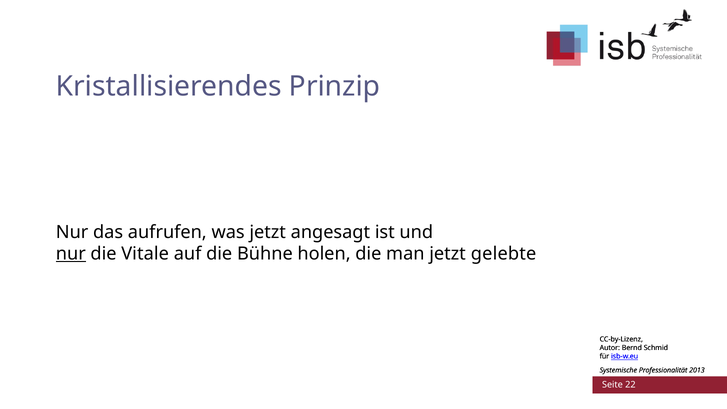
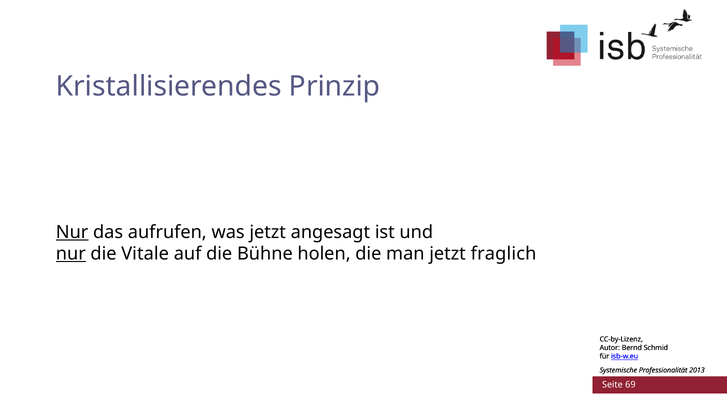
Nur at (72, 232) underline: none -> present
gelebte: gelebte -> fraglich
22: 22 -> 69
